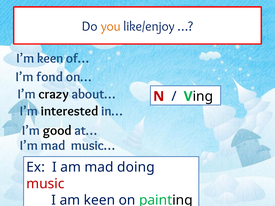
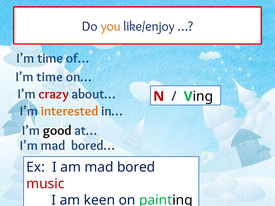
keen at (50, 58): keen -> time
fond at (50, 77): fond -> time
crazy colour: black -> red
interested colour: black -> orange
music…: music… -> bored…
doing: doing -> bored
